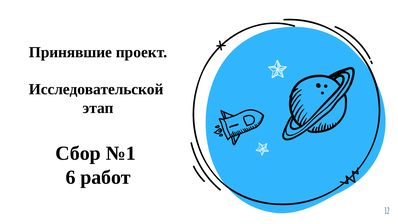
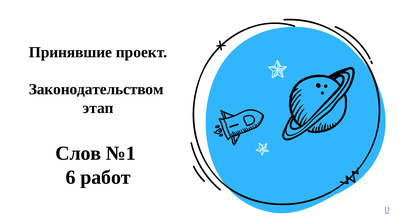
Исследовательской: Исследовательской -> Законодательством
Сбор: Сбор -> Слов
